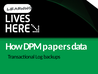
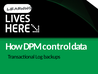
papers: papers -> control
